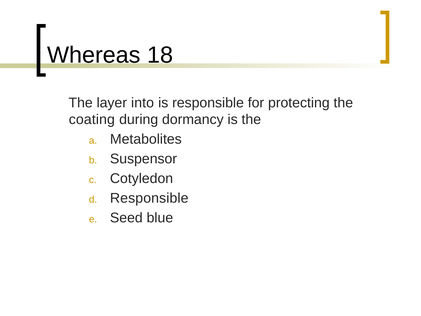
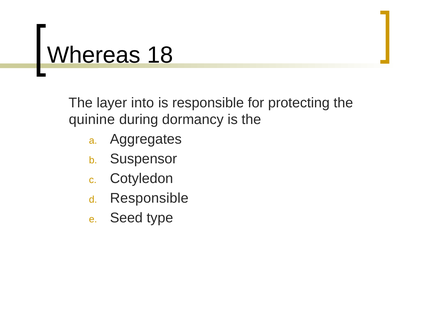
coating: coating -> quinine
Metabolites: Metabolites -> Aggregates
blue: blue -> type
